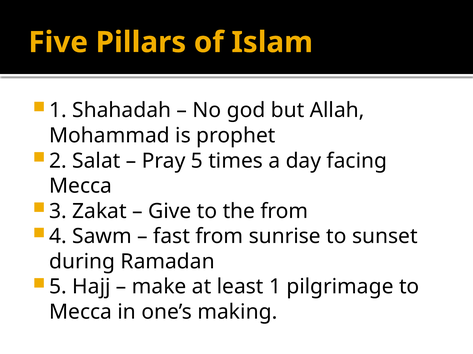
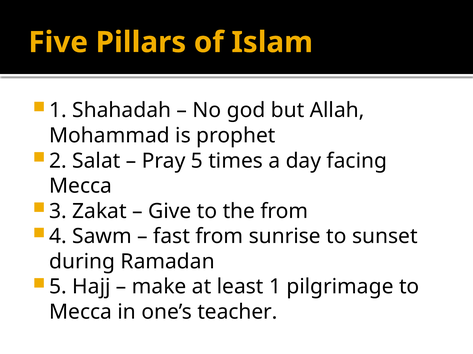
making: making -> teacher
